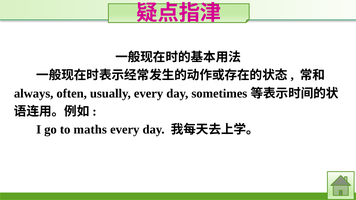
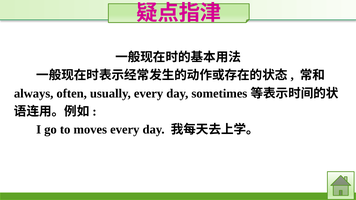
maths: maths -> moves
